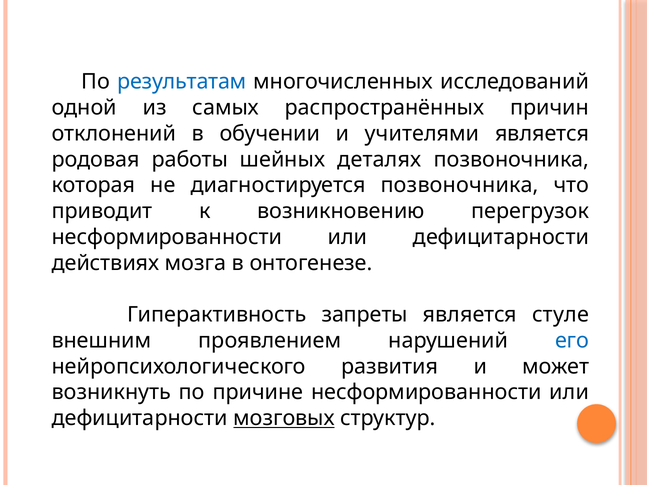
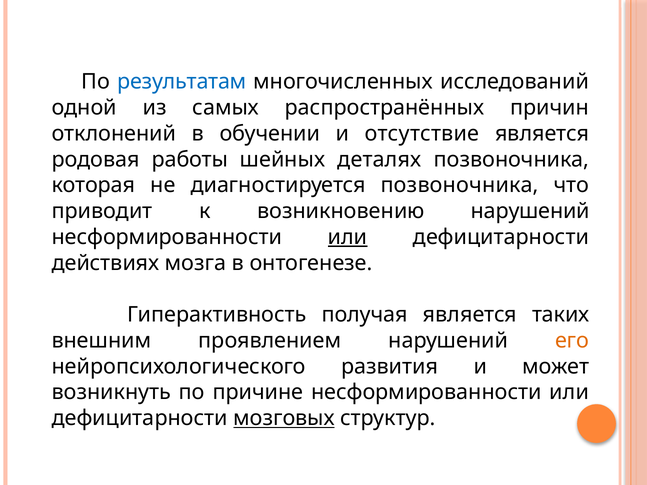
учителями: учителями -> отсутствие
возникновению перегрузок: перегрузок -> нарушений
или at (348, 237) underline: none -> present
запреты: запреты -> получая
стуле: стуле -> таких
его colour: blue -> orange
